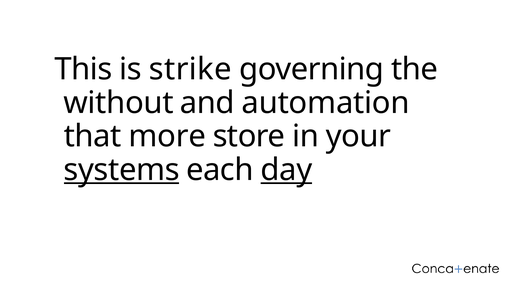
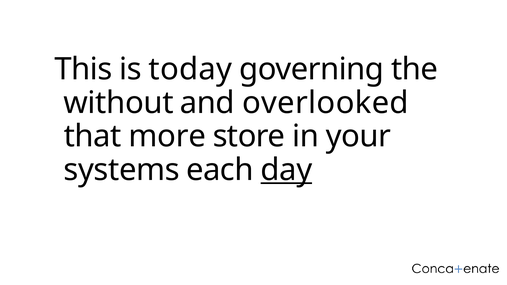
strike: strike -> today
automation: automation -> overlooked
systems underline: present -> none
